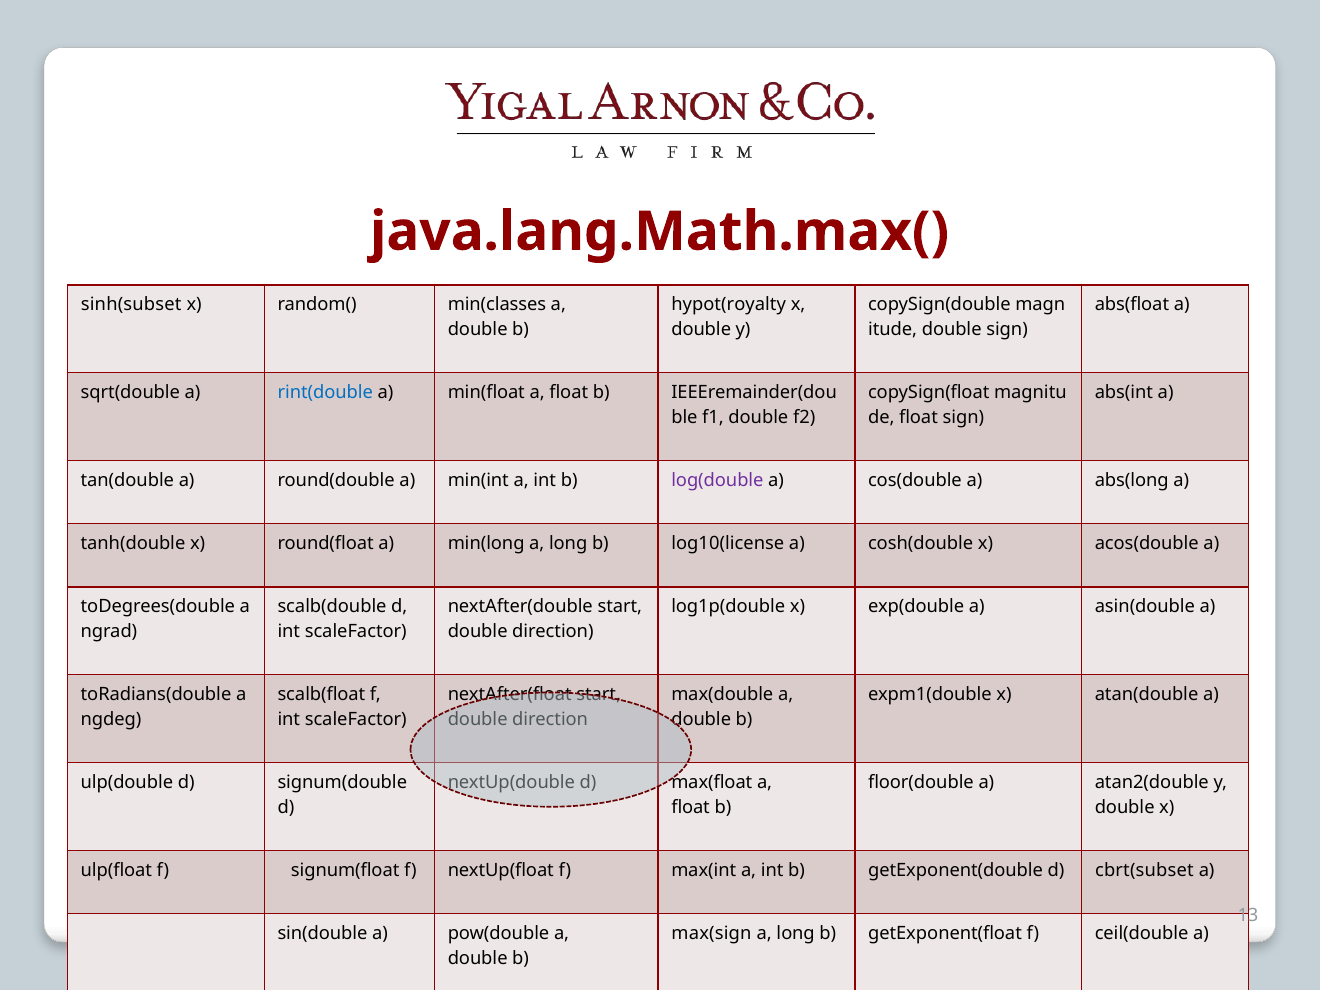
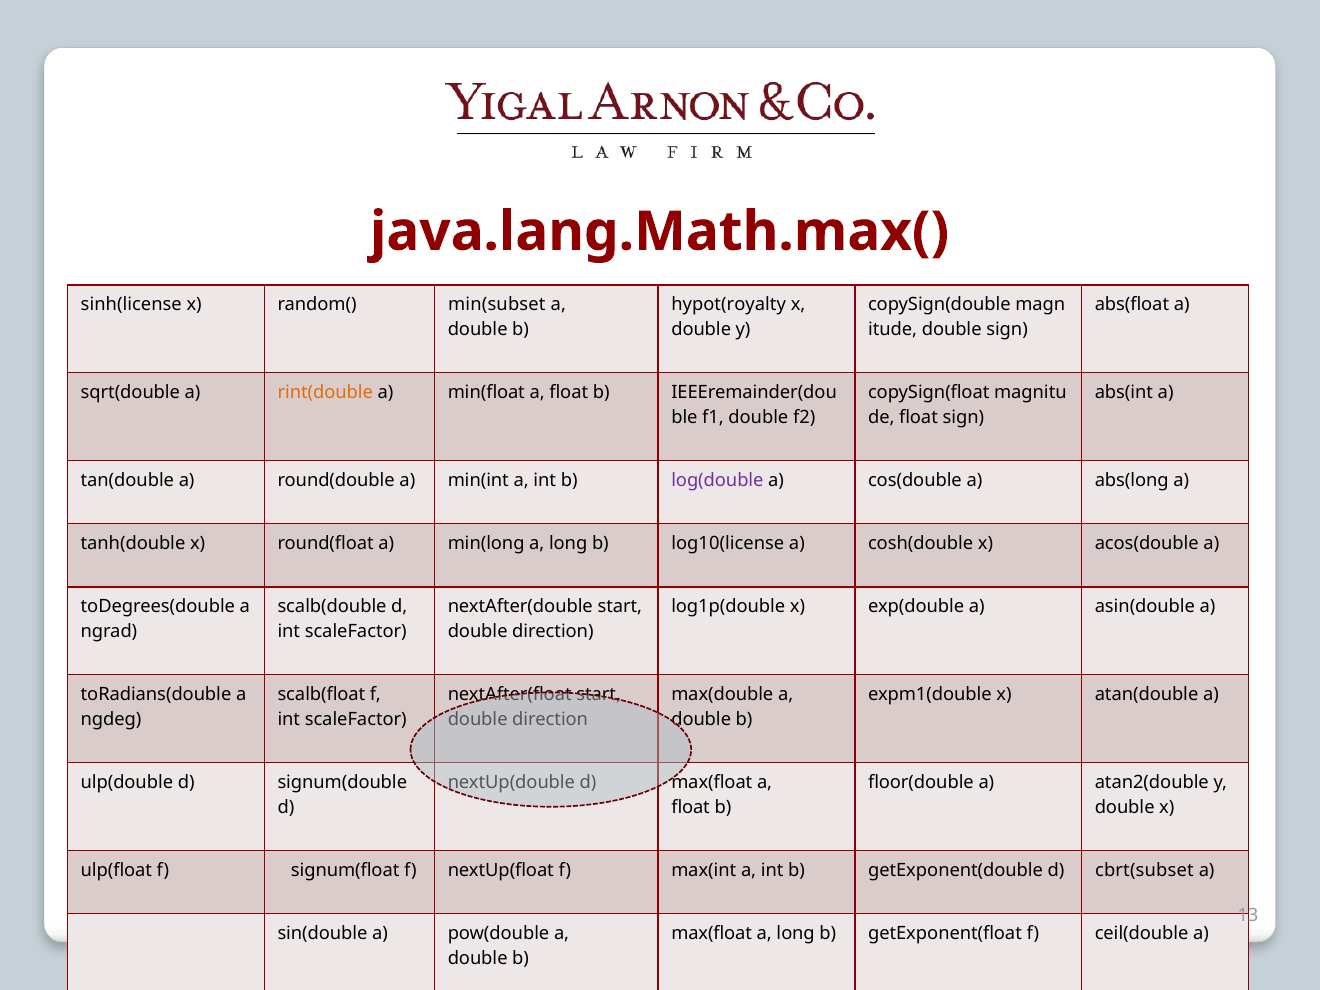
sinh(subset: sinh(subset -> sinh(license
min(classes: min(classes -> min(subset
rint(double colour: blue -> orange
max(sign at (711, 934): max(sign -> max(float
